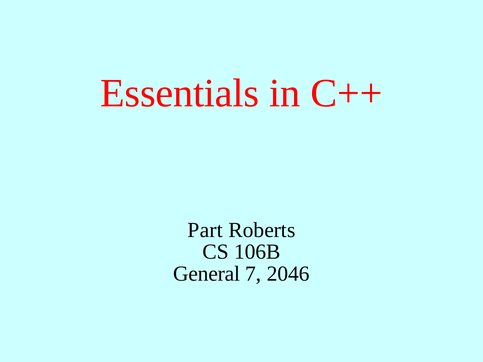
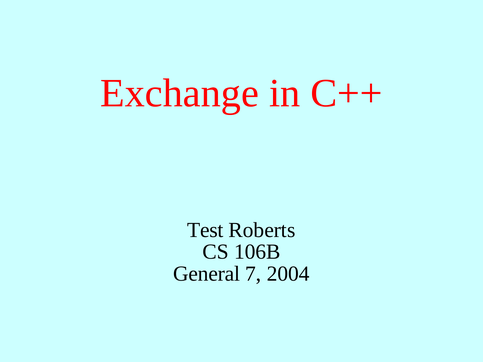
Essentials: Essentials -> Exchange
Part: Part -> Test
2046: 2046 -> 2004
